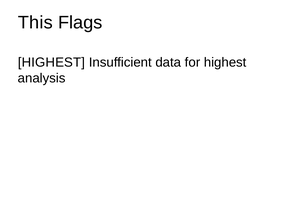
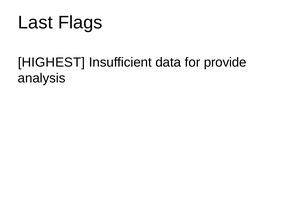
This: This -> Last
for highest: highest -> provide
